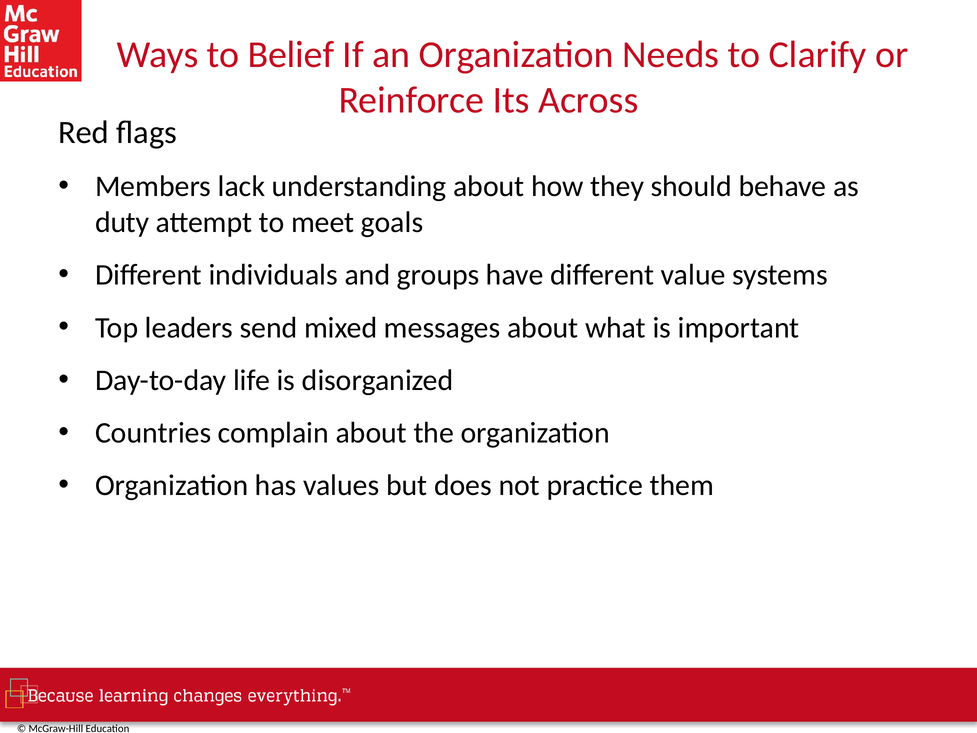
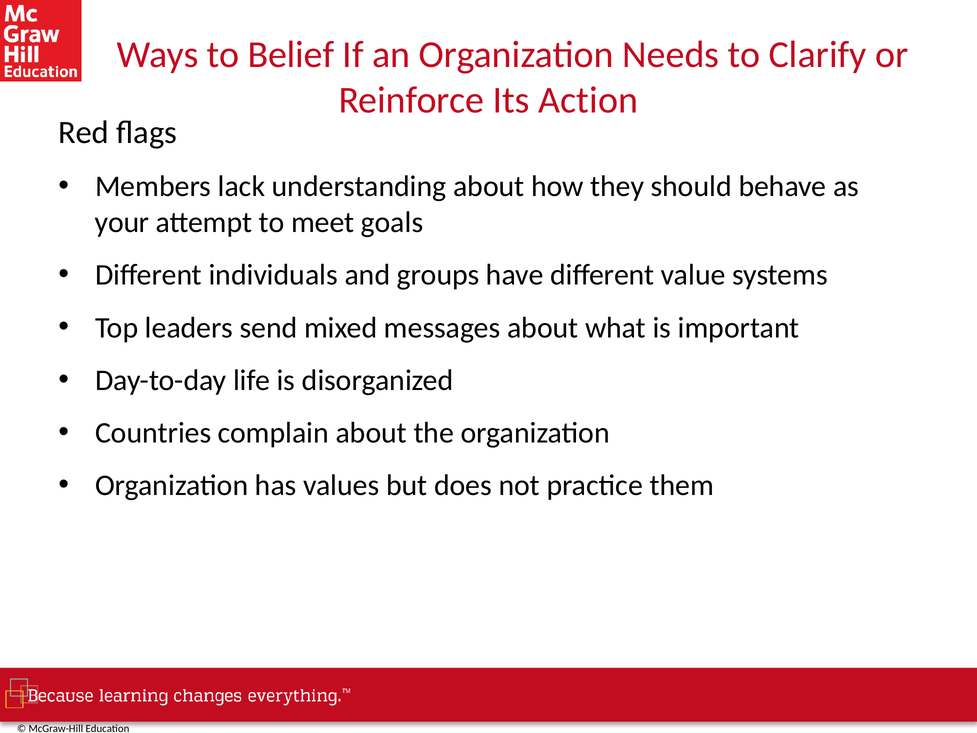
Across: Across -> Action
duty: duty -> your
